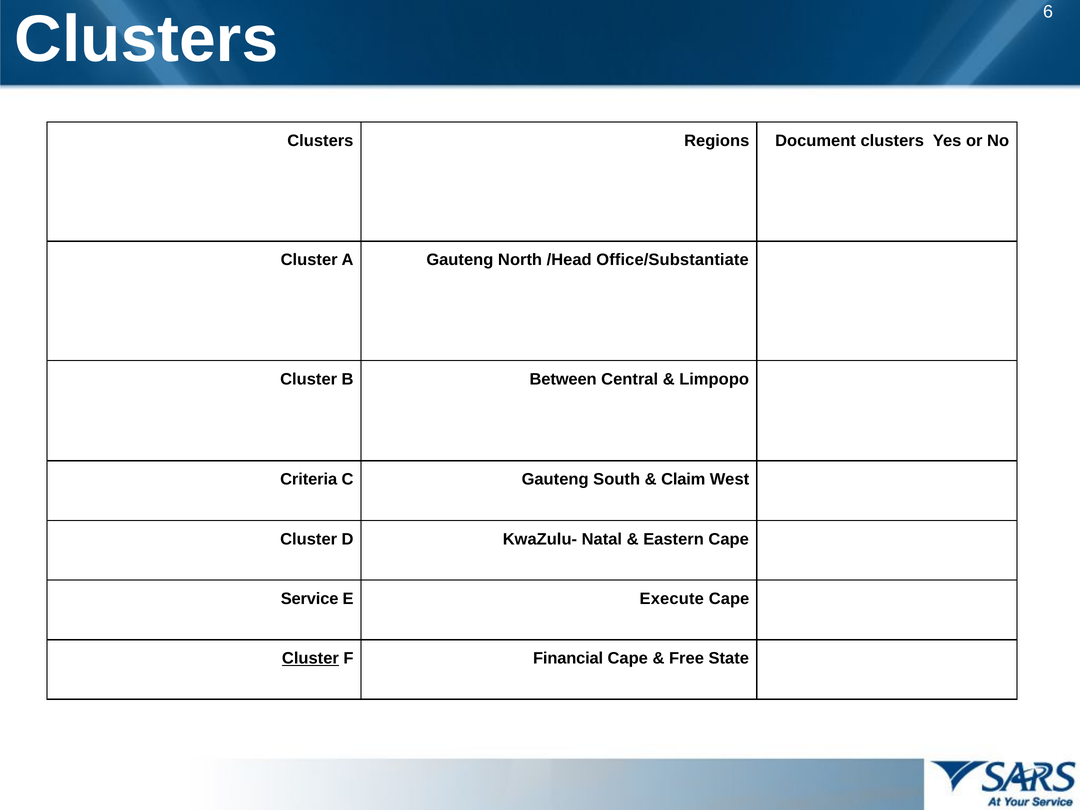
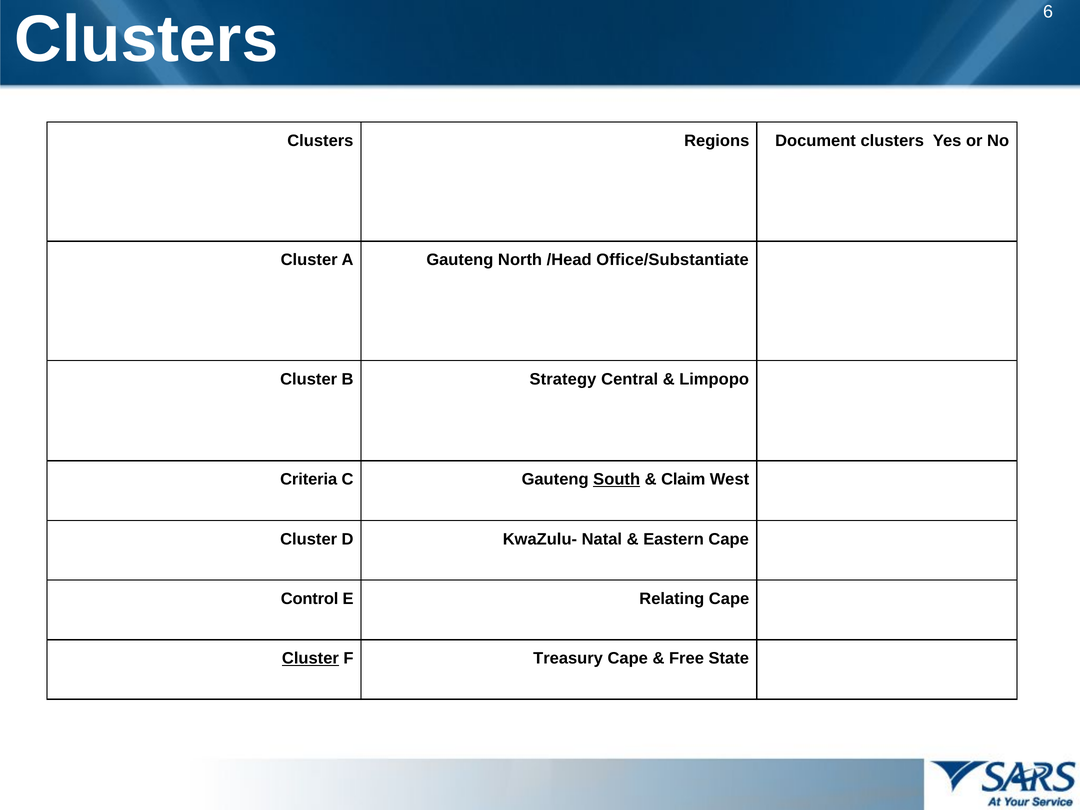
Between: Between -> Strategy
South underline: none -> present
Service: Service -> Control
Execute: Execute -> Relating
Financial: Financial -> Treasury
